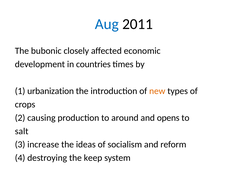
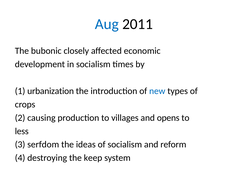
in countries: countries -> socialism
new colour: orange -> blue
around: around -> villages
salt: salt -> less
increase: increase -> serfdom
